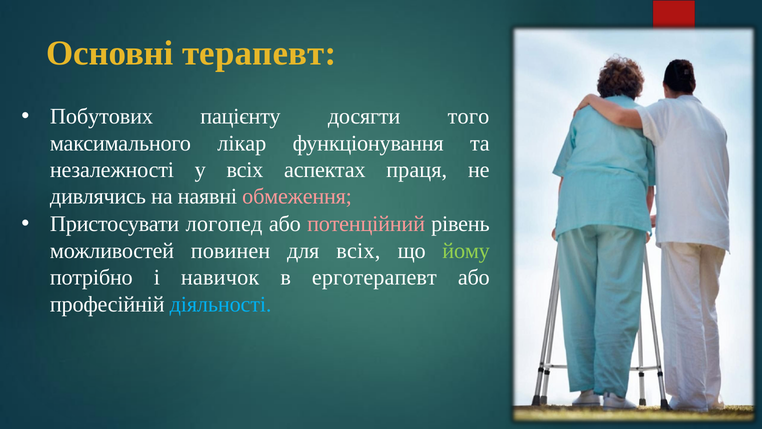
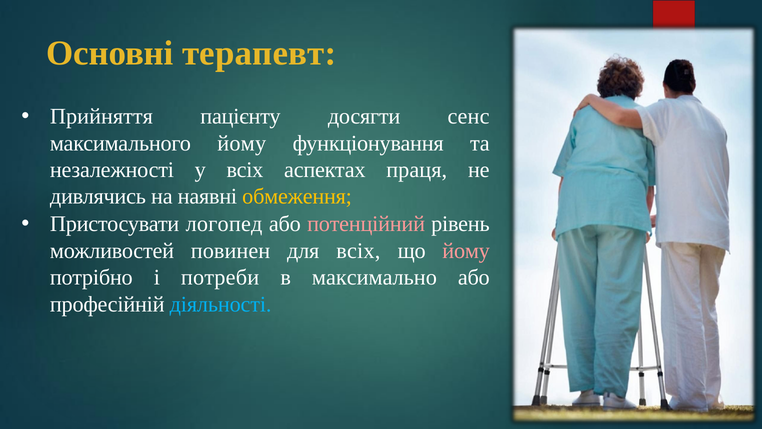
Побутових: Побутових -> Прийняття
того: того -> сенс
максимального лікар: лікар -> йому
обмеження colour: pink -> yellow
йому at (466, 251) colour: light green -> pink
навичок: навичок -> потреби
ерготерапевт: ерготерапевт -> максимально
